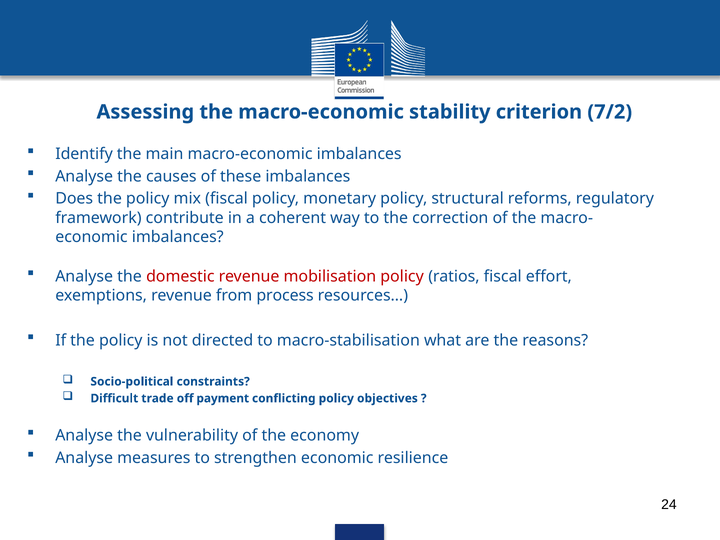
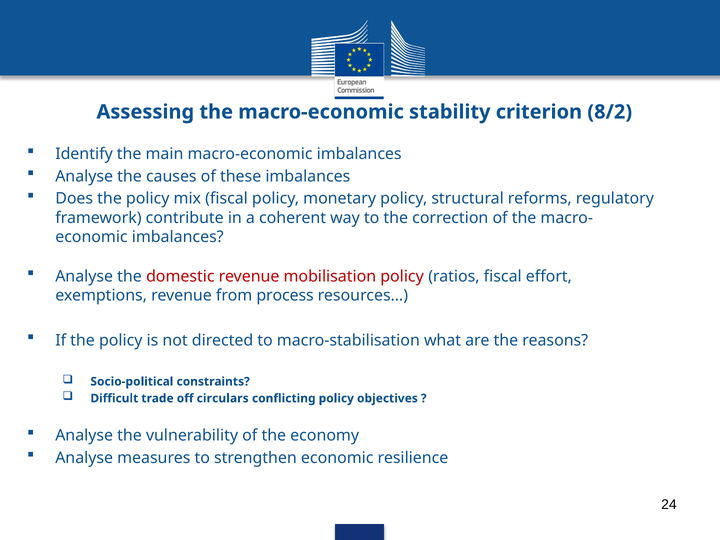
7/2: 7/2 -> 8/2
payment: payment -> circulars
